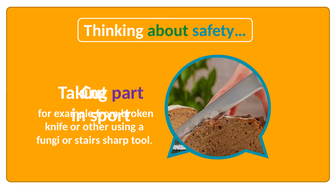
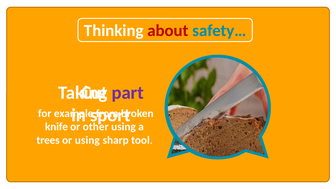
about colour: green -> red
fungi: fungi -> trees
or stairs: stairs -> using
